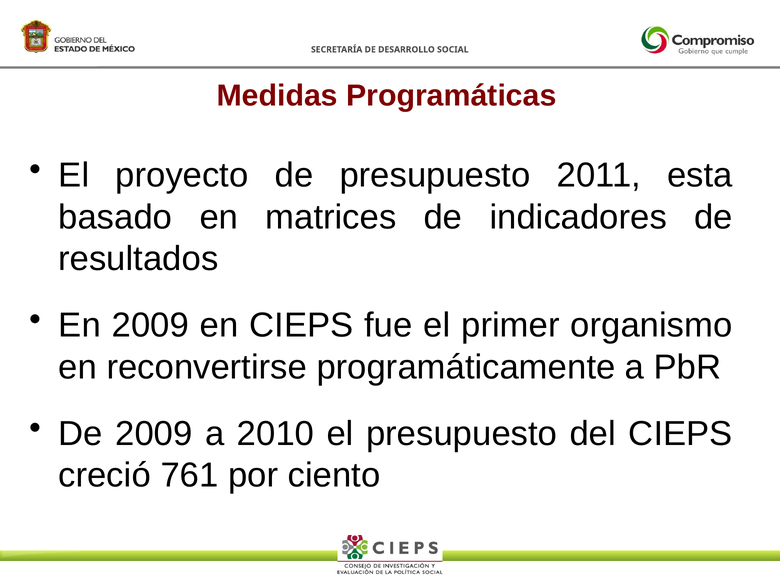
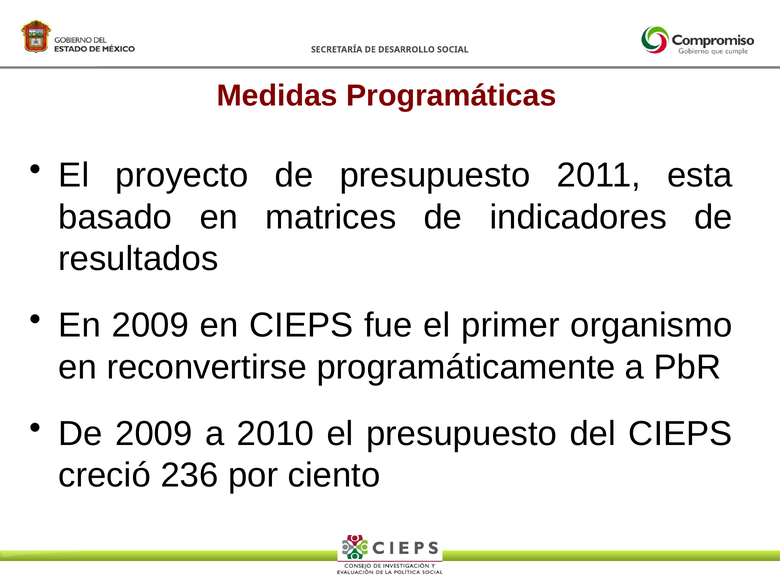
761: 761 -> 236
